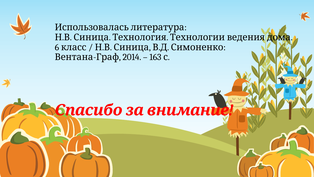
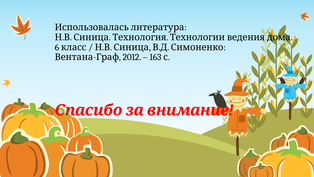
2014: 2014 -> 2012
